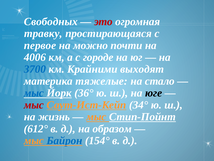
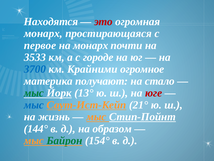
Свободных: Свободных -> Находятся
травку at (43, 33): травку -> монарх
на можно: можно -> монарх
4006: 4006 -> 3533
выходят: выходят -> огромное
тяжелые: тяжелые -> получают
мыс at (34, 93) colour: blue -> green
36°: 36° -> 13°
юге colour: black -> red
мыс at (34, 105) colour: red -> blue
34°: 34° -> 21°
612°: 612° -> 144°
Байрон colour: blue -> green
